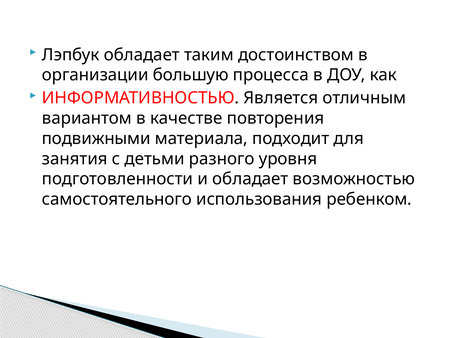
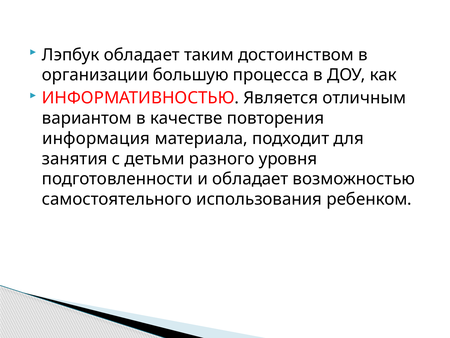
подвижными: подвижными -> информация
